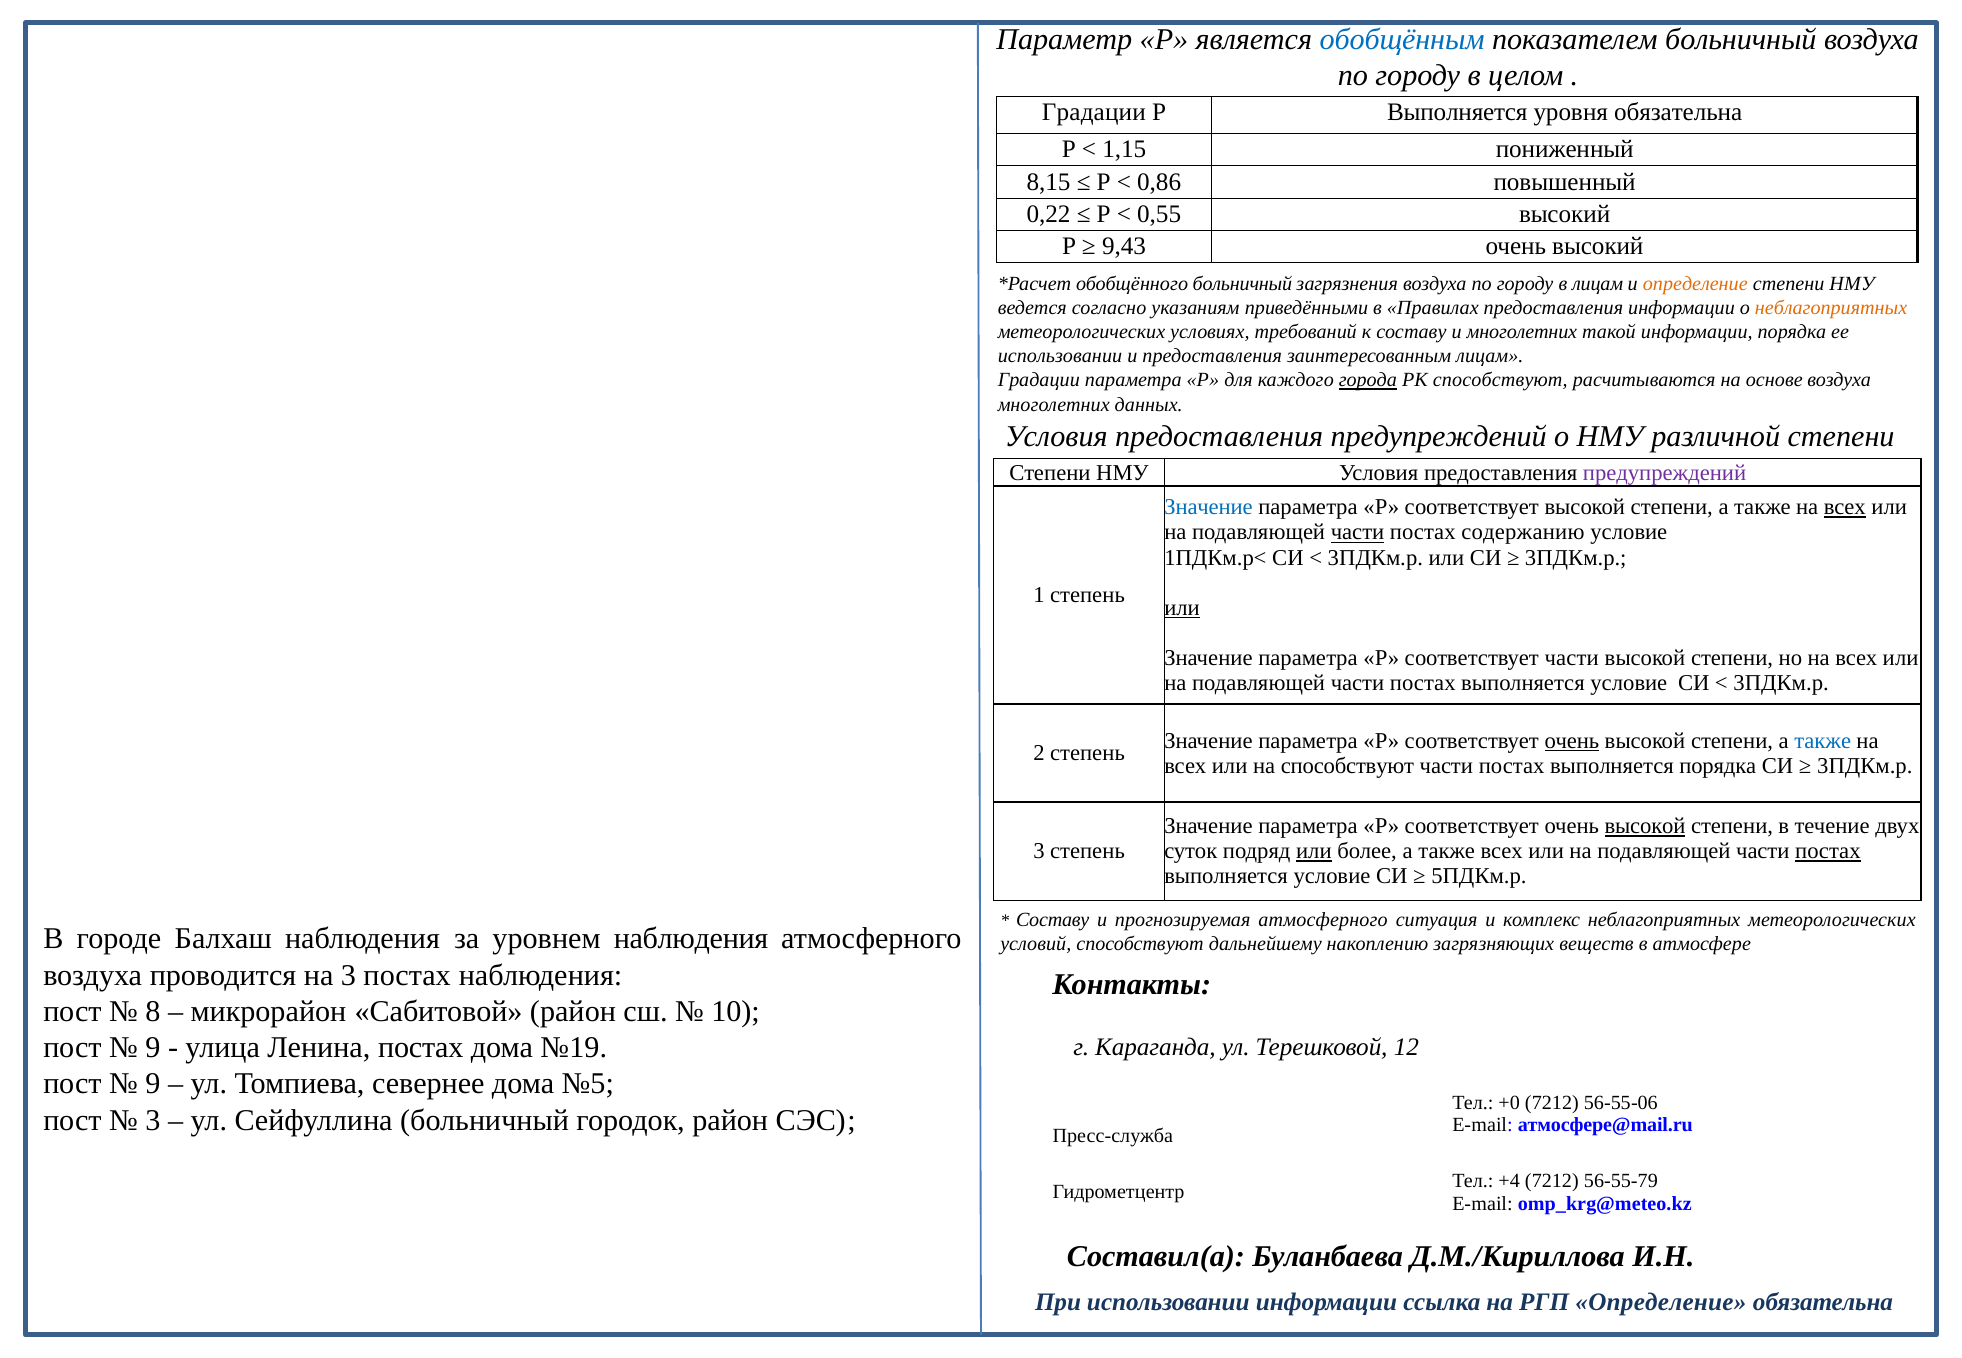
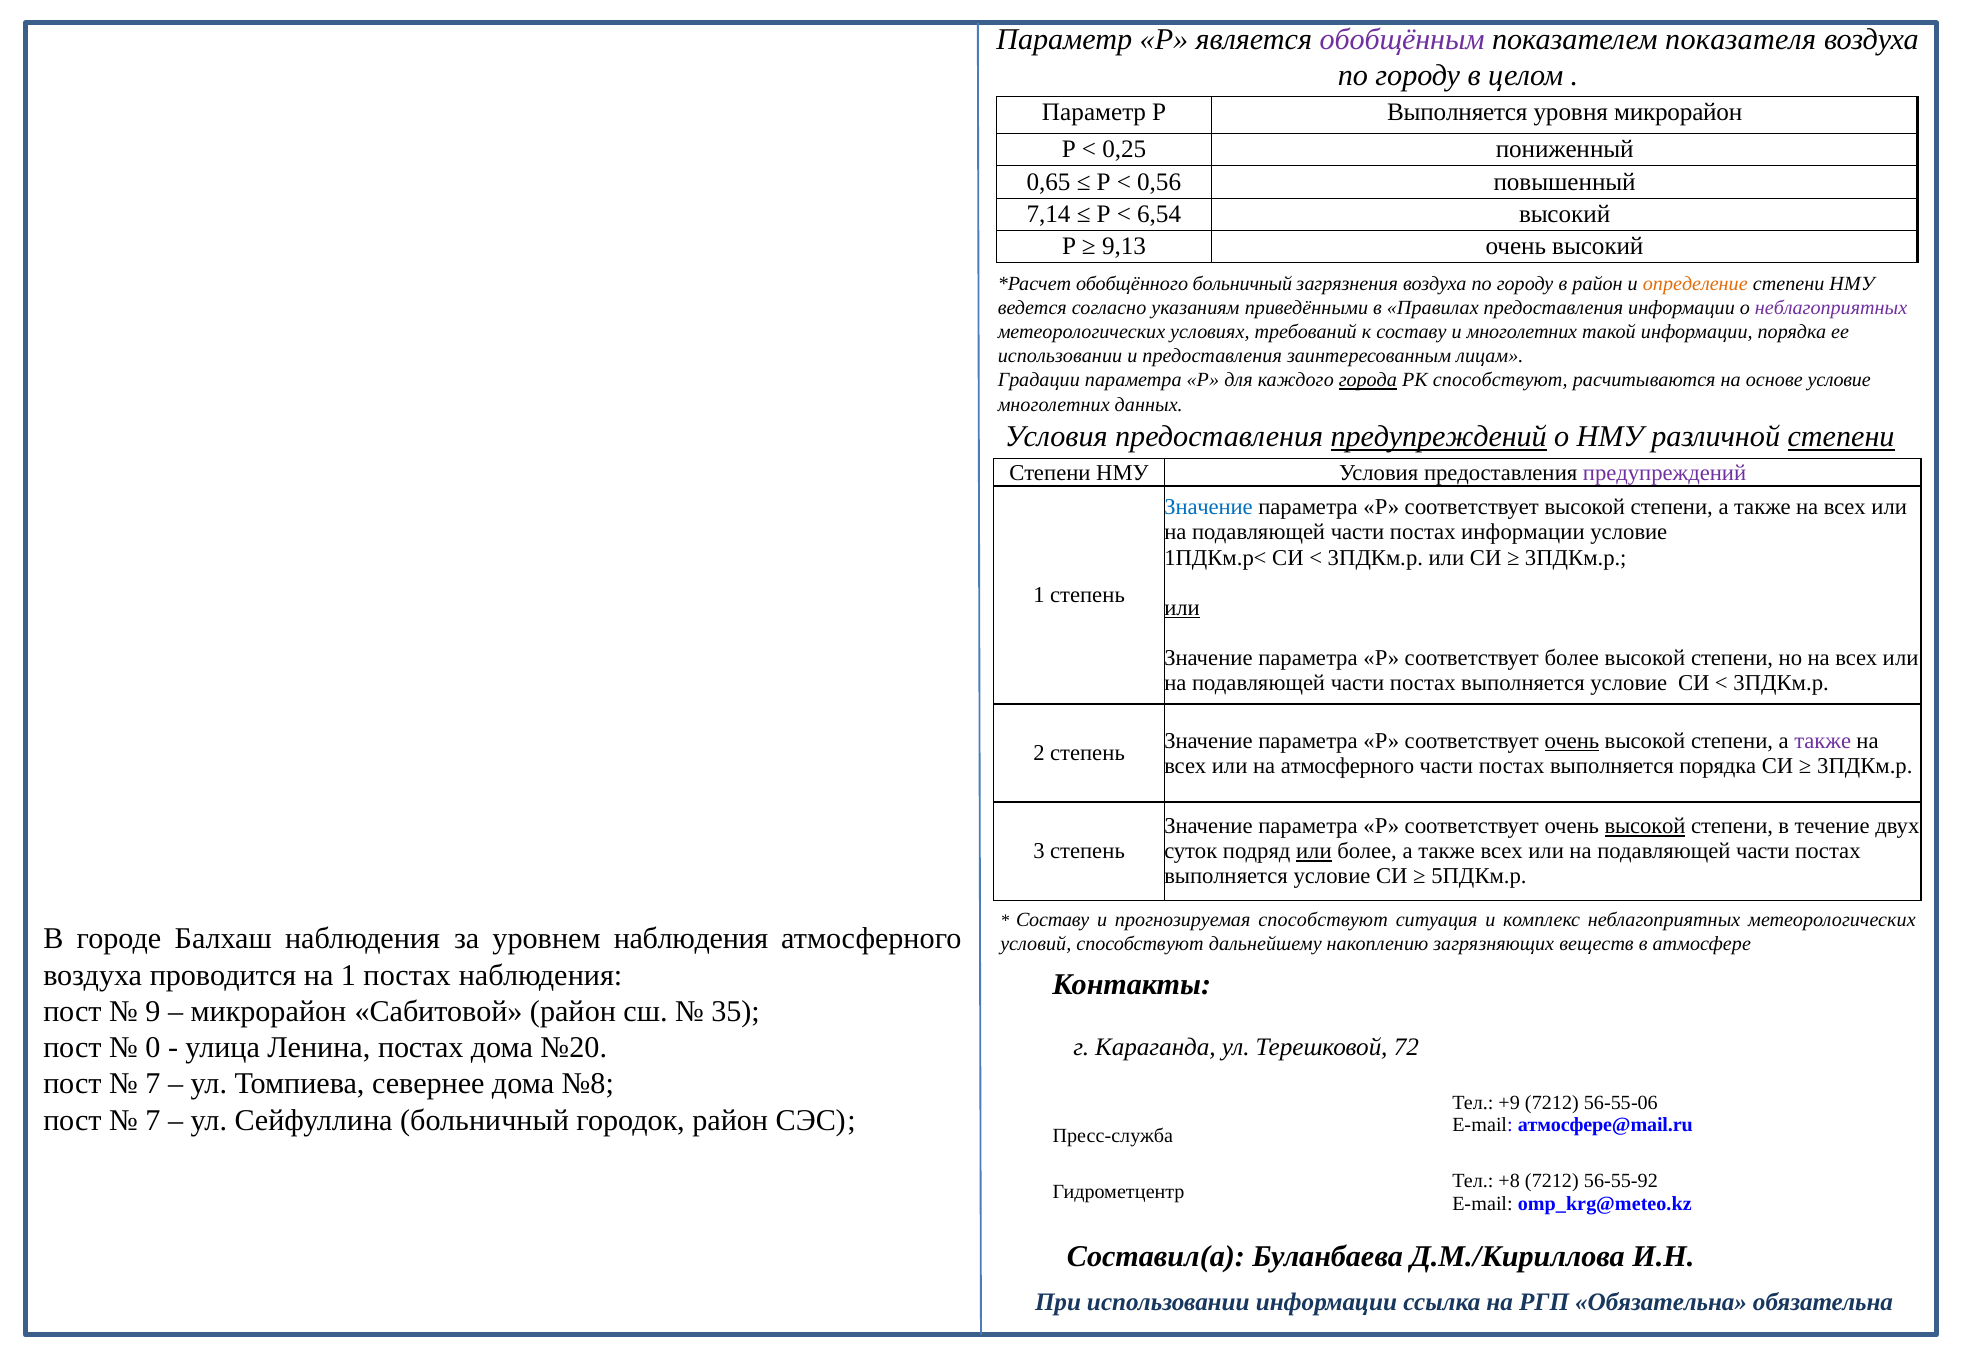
обобщённым colour: blue -> purple
показателем больничный: больничный -> показателя
Градации at (1094, 112): Градации -> Параметр
уровня обязательна: обязательна -> микрорайон
1,15: 1,15 -> 0,25
8,15: 8,15 -> 0,65
0,86: 0,86 -> 0,56
0,22: 0,22 -> 7,14
0,55: 0,55 -> 6,54
9,43: 9,43 -> 9,13
в лицам: лицам -> район
неблагоприятных at (1831, 308) colour: orange -> purple
основе воздуха: воздуха -> условие
предупреждений at (1439, 437) underline: none -> present
степени at (1841, 437) underline: none -> present
всех at (1845, 507) underline: present -> none
части at (1358, 533) underline: present -> none
постах содержанию: содержанию -> информации
соответствует части: части -> более
также at (1823, 741) colour: blue -> purple
на способствуют: способствуют -> атмосферного
постах at (1828, 851) underline: present -> none
прогнозируемая атмосферного: атмосферного -> способствуют
на 3: 3 -> 1
8: 8 -> 9
10: 10 -> 35
9 at (153, 1048): 9 -> 0
№19: №19 -> №20
12: 12 -> 72
9 at (153, 1084): 9 -> 7
№5: №5 -> №8
+0: +0 -> +9
3 at (153, 1120): 3 -> 7
+4: +4 -> +8
56-55-79: 56-55-79 -> 56-55-92
РГП Определение: Определение -> Обязательна
